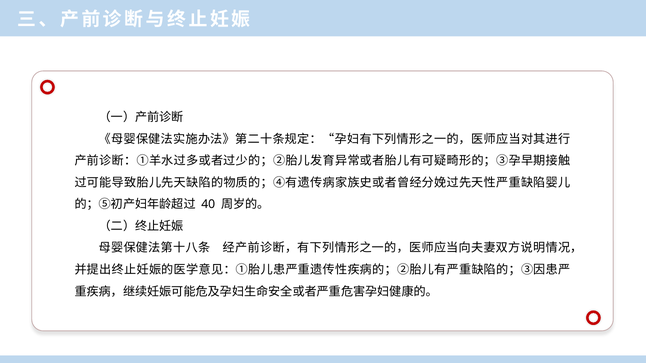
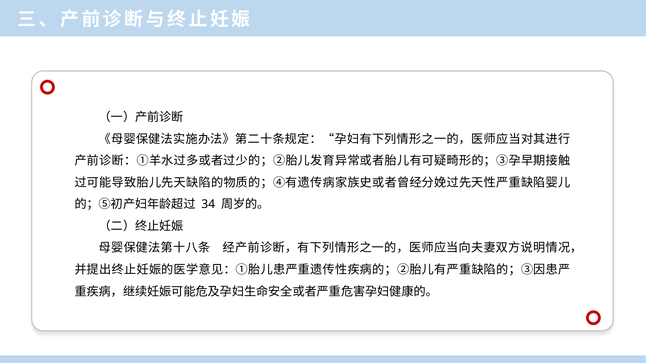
40: 40 -> 34
